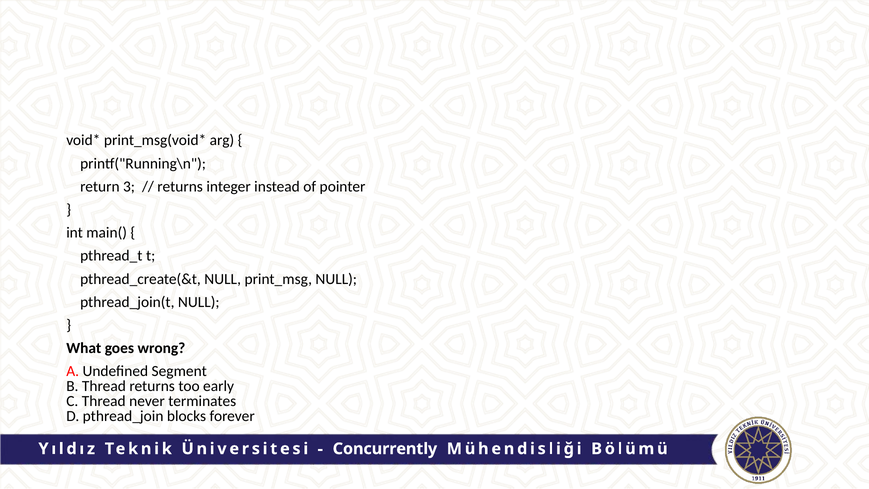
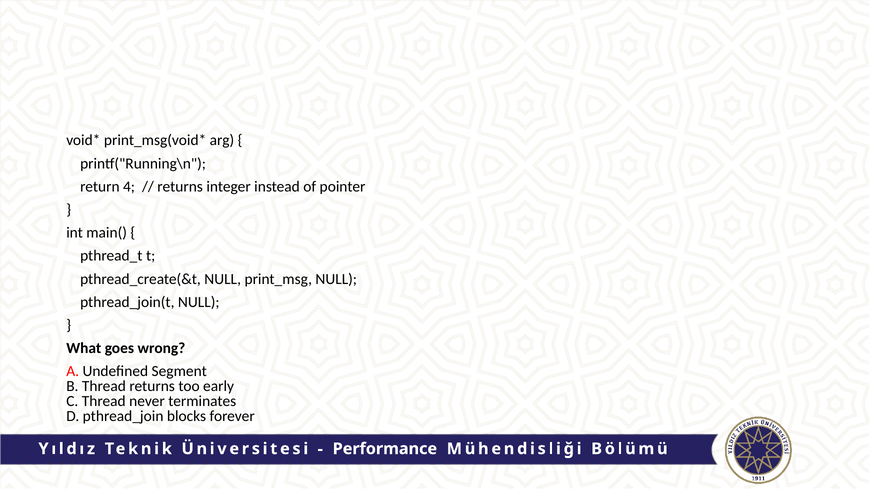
3: 3 -> 4
Concurrently: Concurrently -> Performance
